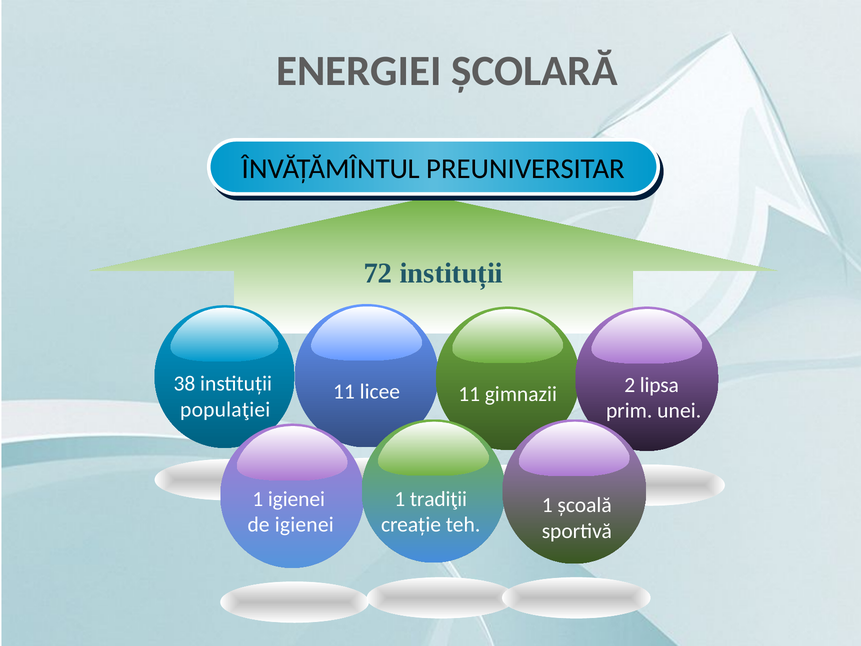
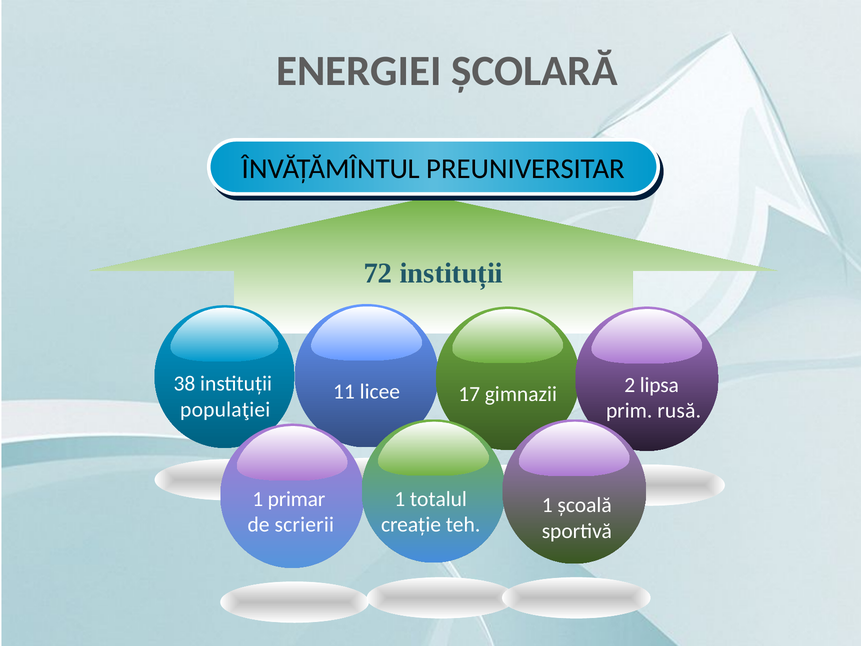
licee 11: 11 -> 17
unei: unei -> rusă
tradiţii: tradiţii -> totalul
1 igienei: igienei -> primar
de igienei: igienei -> scrierii
